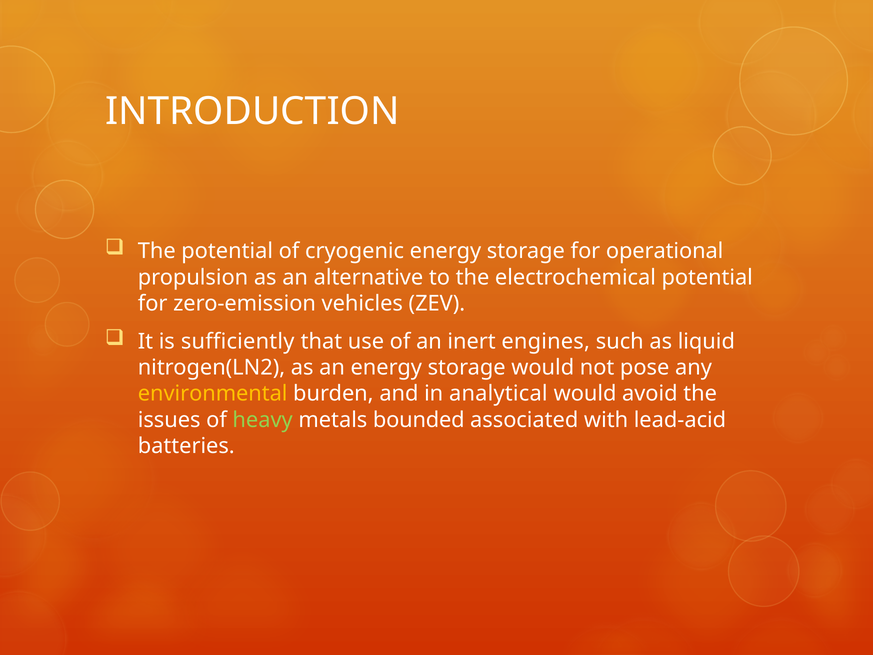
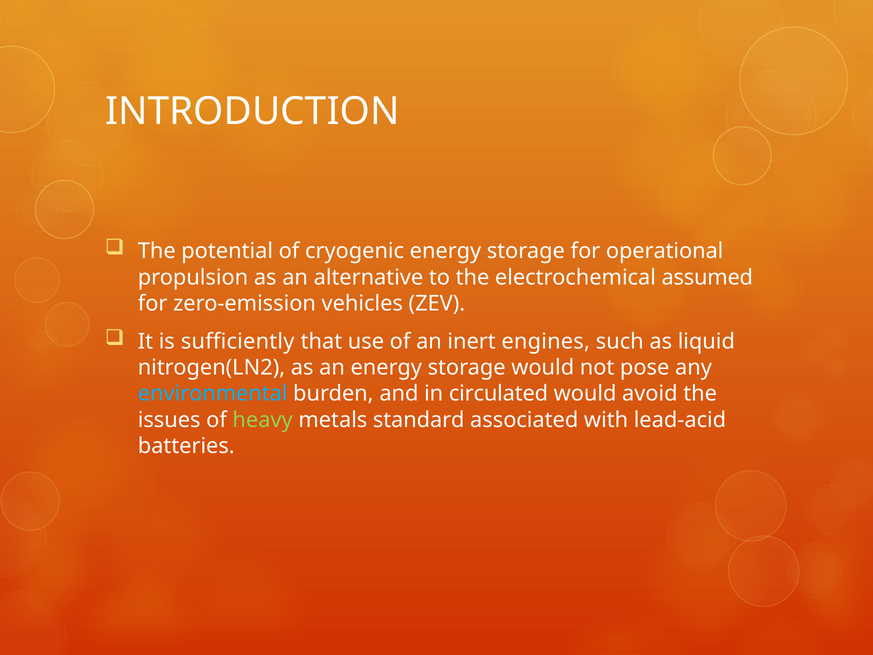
electrochemical potential: potential -> assumed
environmental colour: yellow -> light blue
analytical: analytical -> circulated
bounded: bounded -> standard
